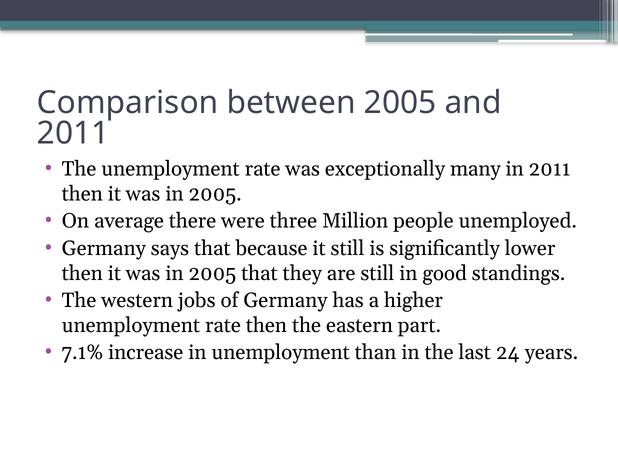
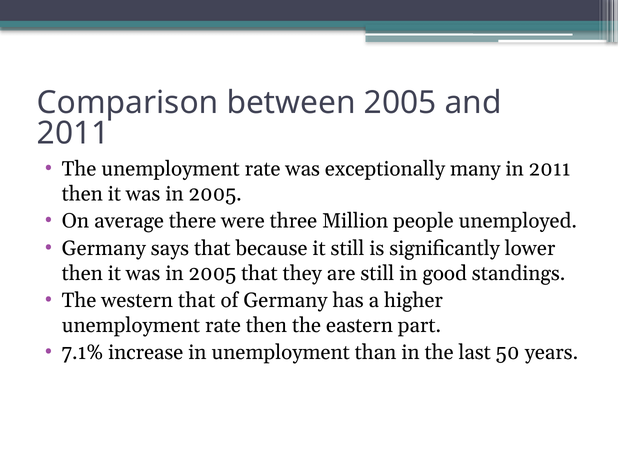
western jobs: jobs -> that
24: 24 -> 50
